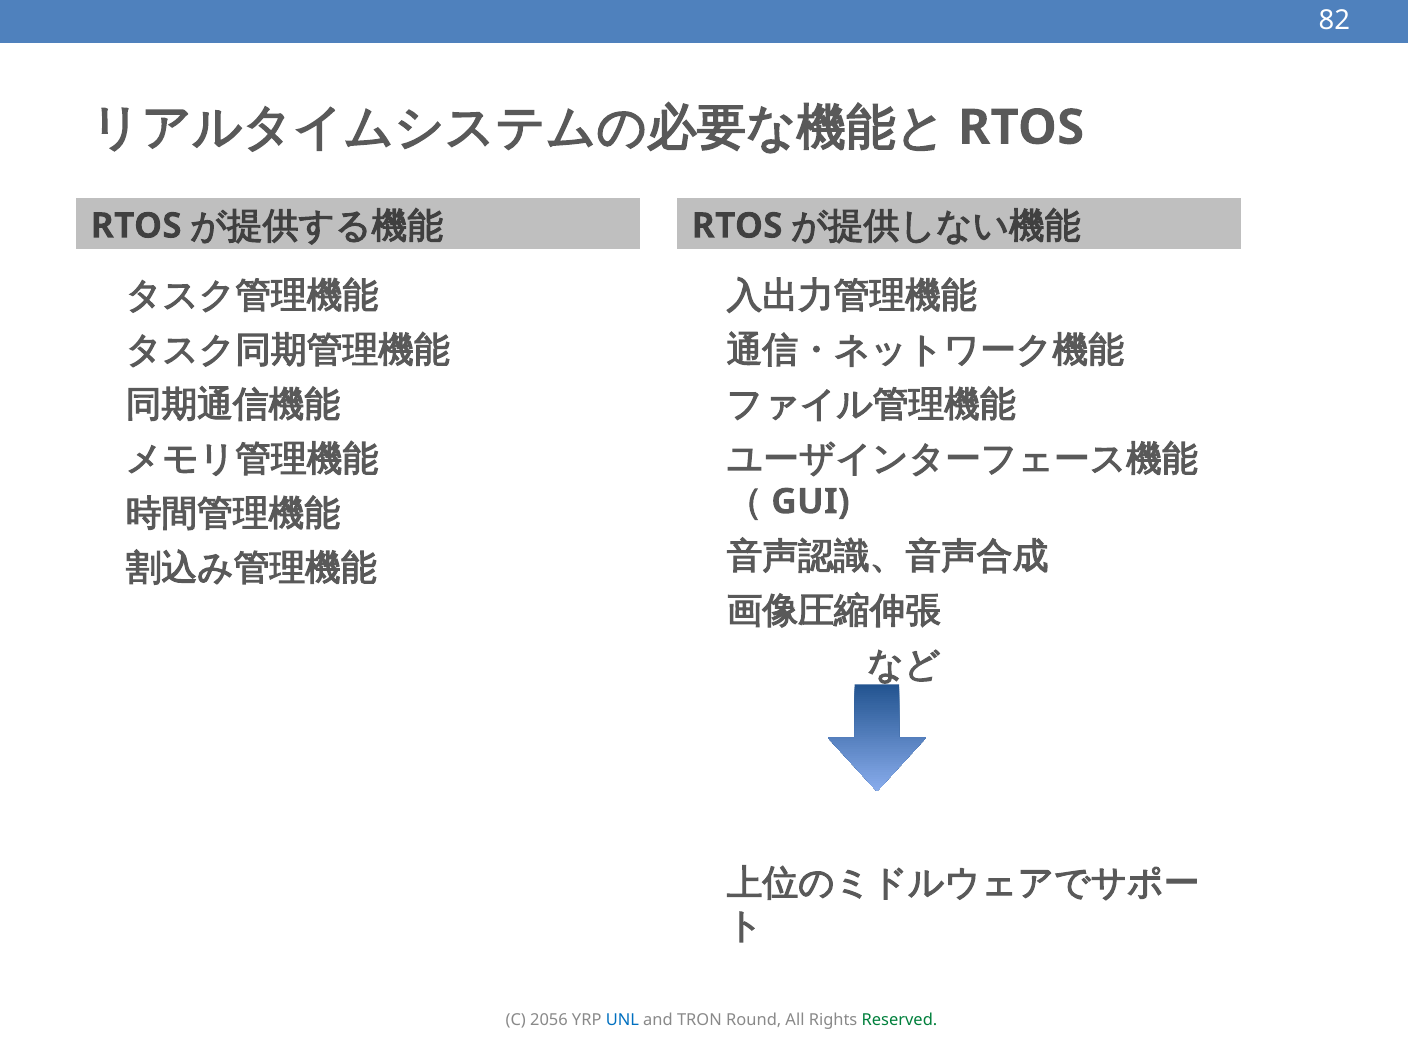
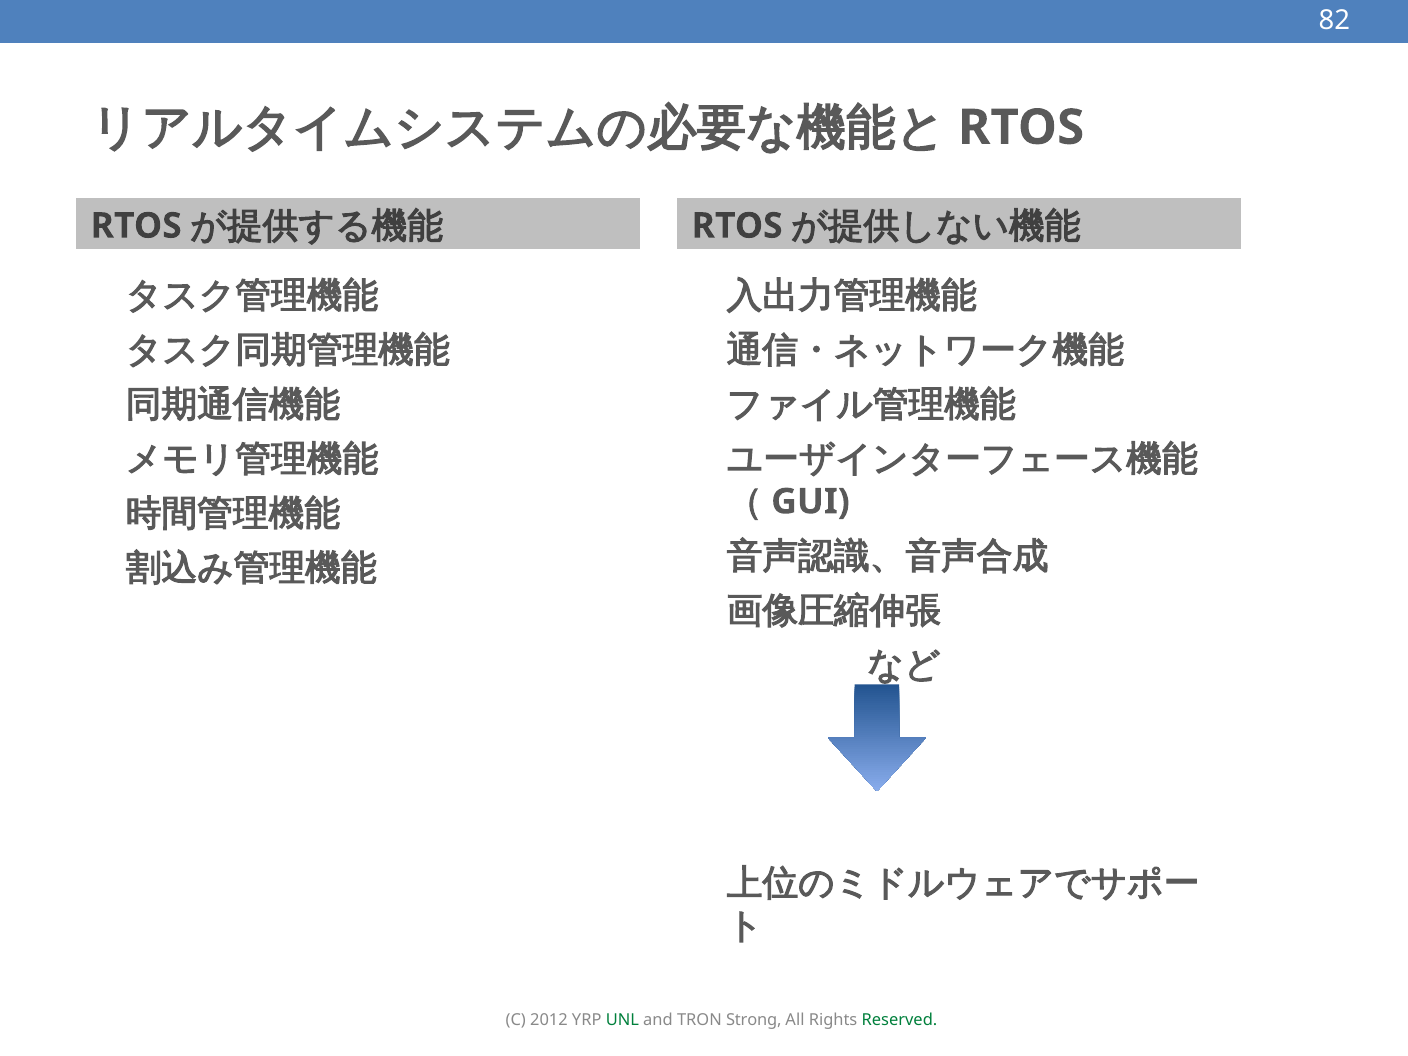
2056: 2056 -> 2012
UNL colour: blue -> green
Round: Round -> Strong
